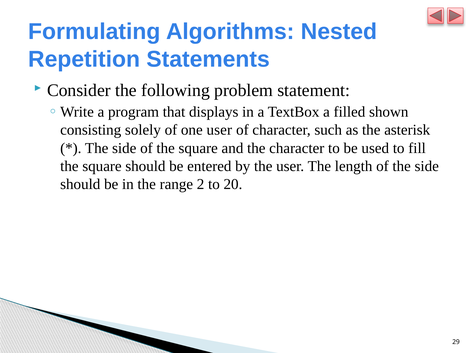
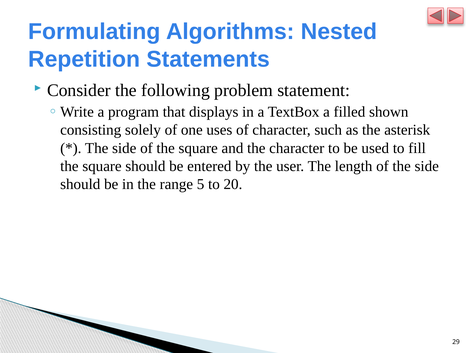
one user: user -> uses
2: 2 -> 5
